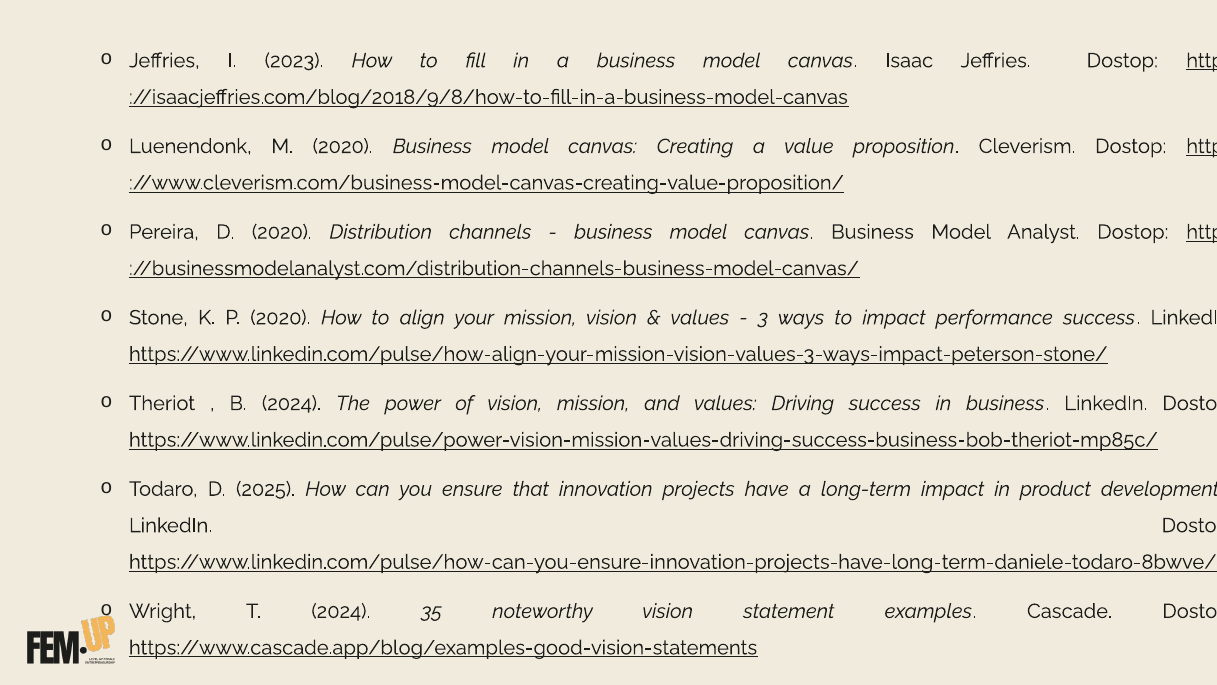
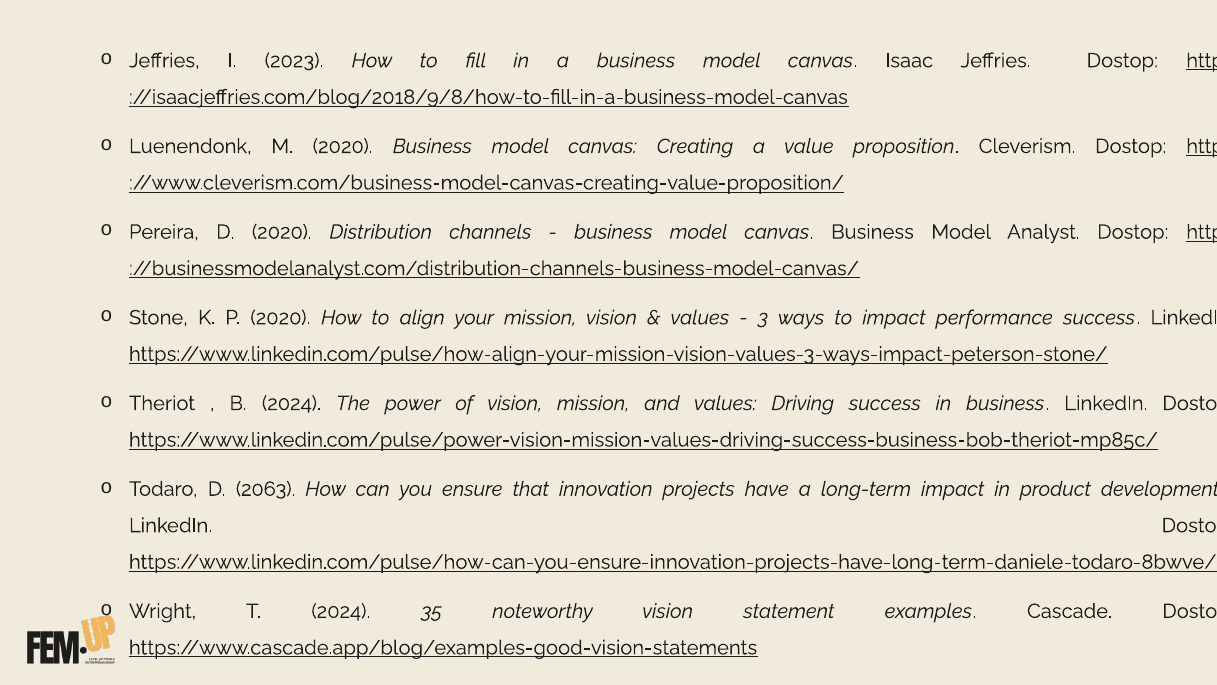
2025: 2025 -> 2063
